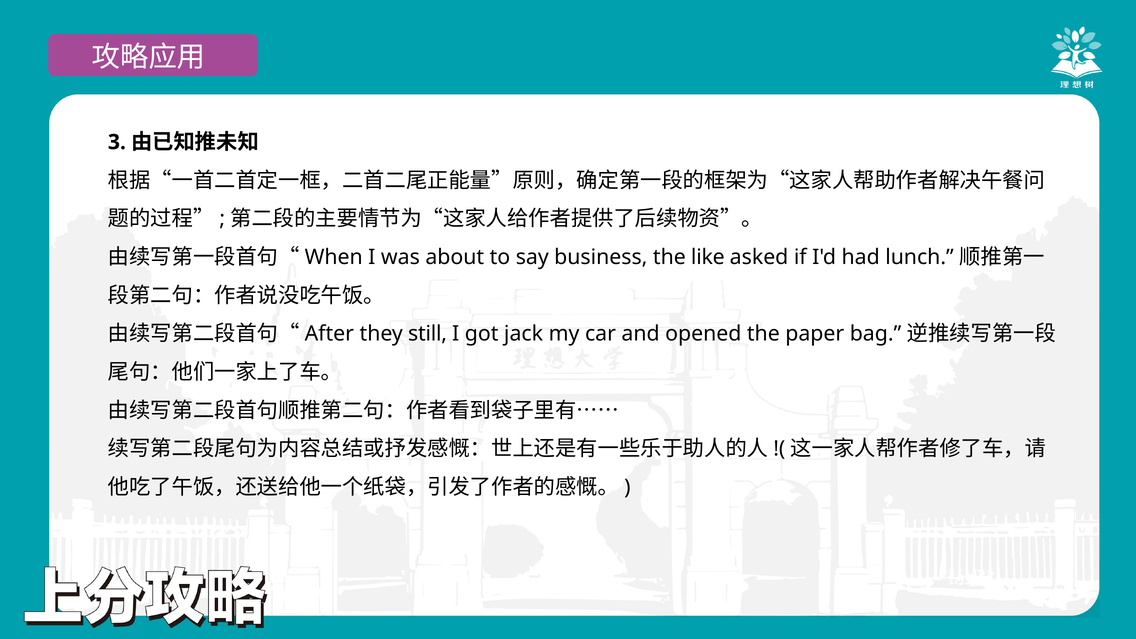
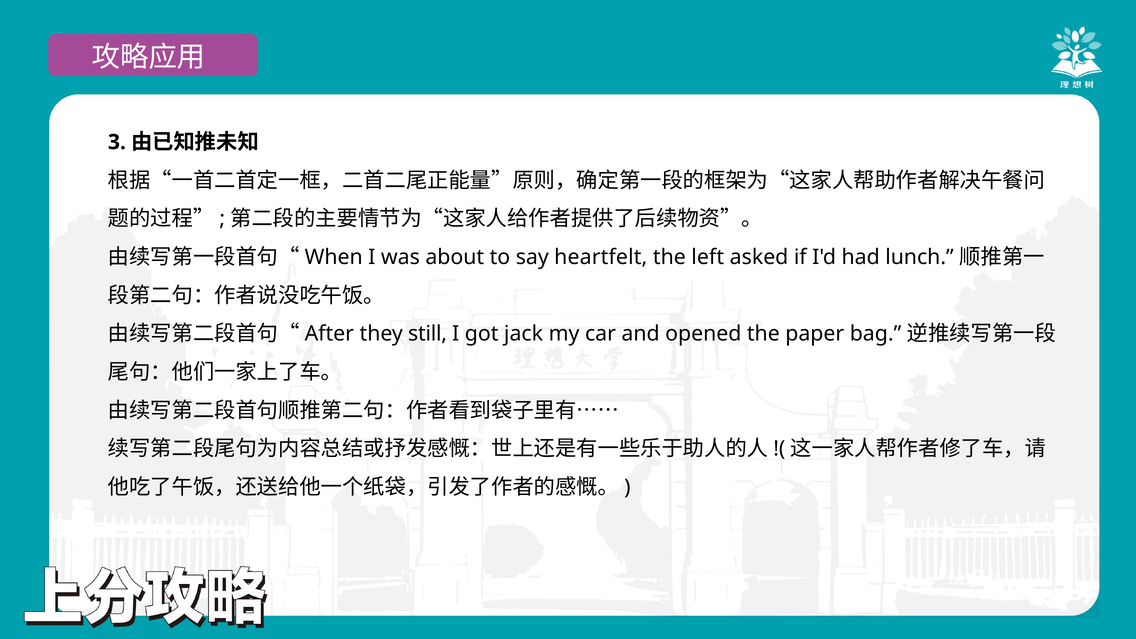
business: business -> heartfelt
like: like -> left
